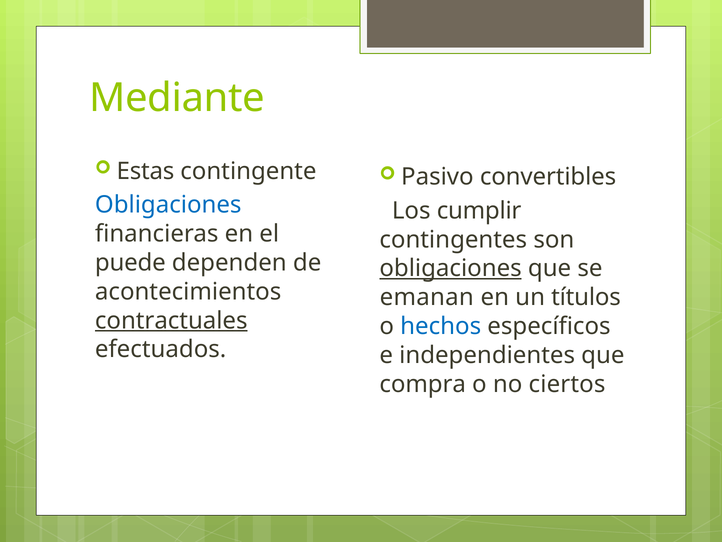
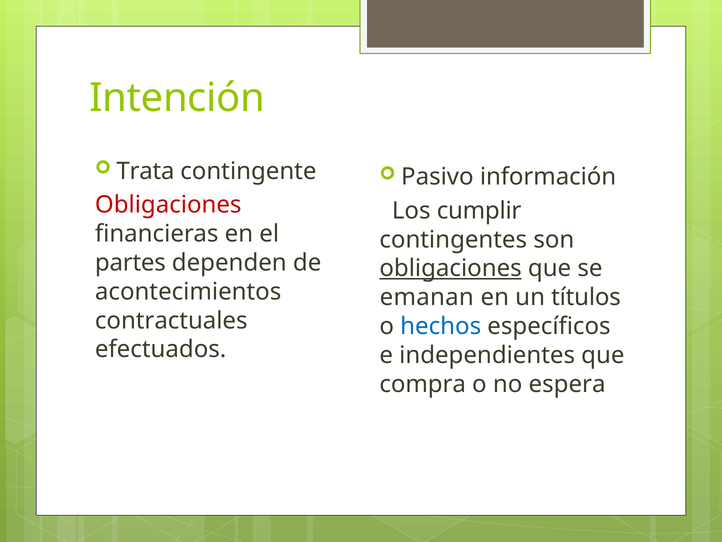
Mediante: Mediante -> Intención
Estas: Estas -> Trata
convertibles: convertibles -> información
Obligaciones at (168, 205) colour: blue -> red
puede: puede -> partes
contractuales underline: present -> none
ciertos: ciertos -> espera
